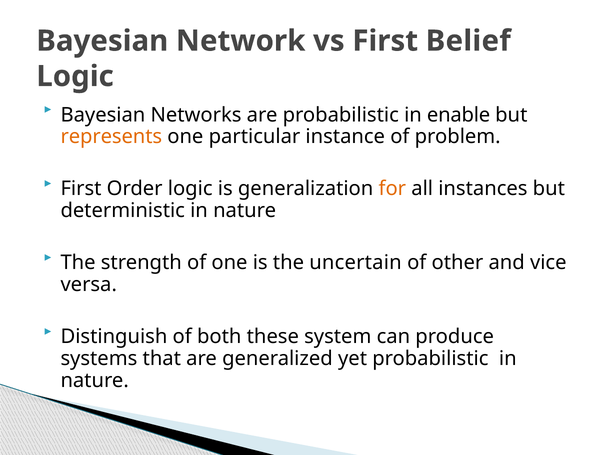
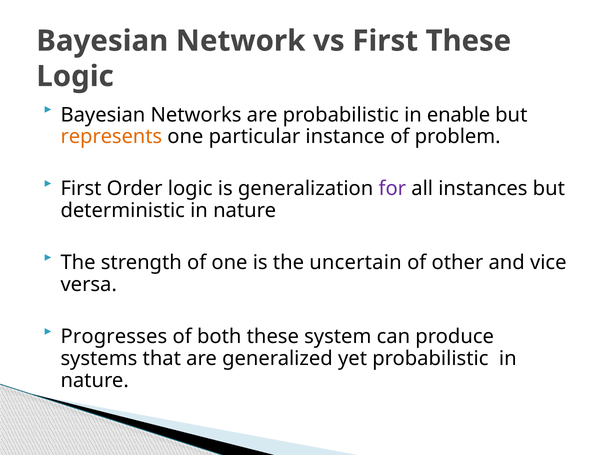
First Belief: Belief -> These
for colour: orange -> purple
Distinguish: Distinguish -> Progresses
